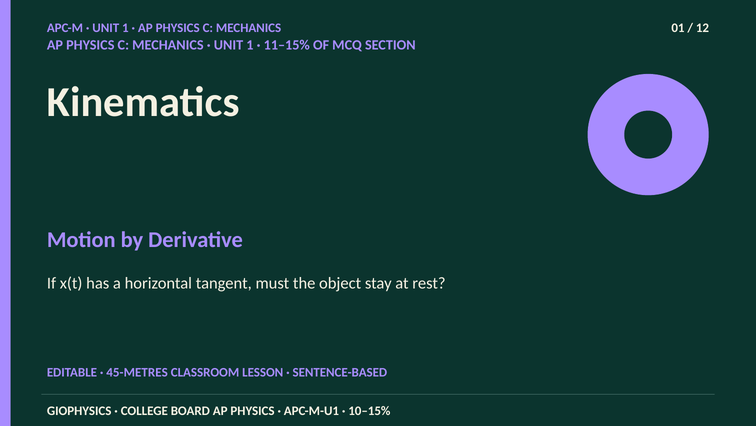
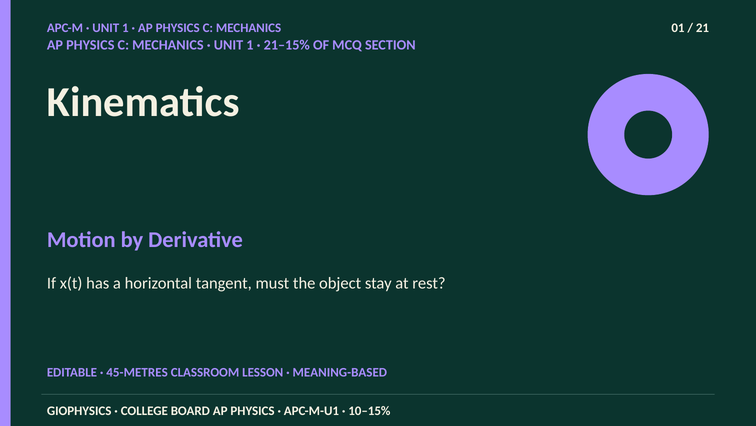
12: 12 -> 21
11–15%: 11–15% -> 21–15%
SENTENCE-BASED: SENTENCE-BASED -> MEANING-BASED
